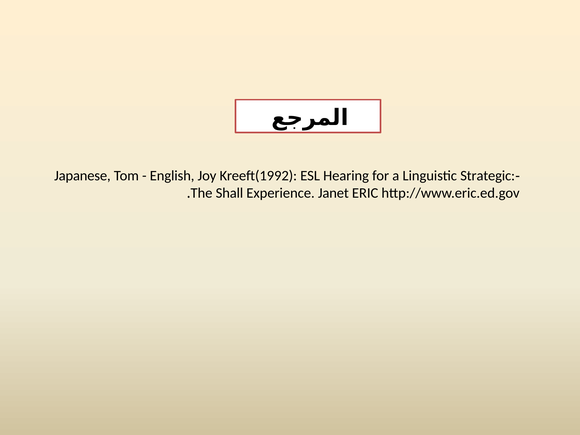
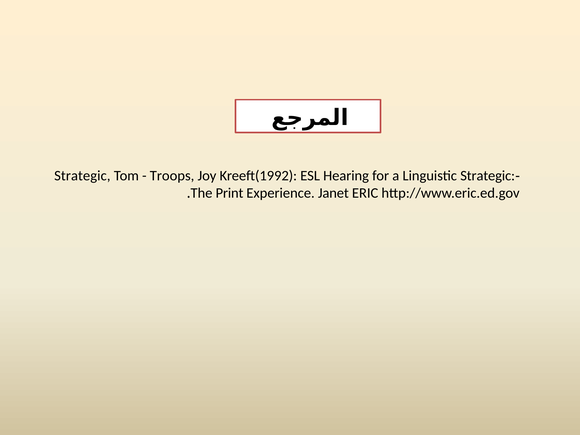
Japanese at (82, 176): Japanese -> Strategic
English: English -> Troops
Shall: Shall -> Print
